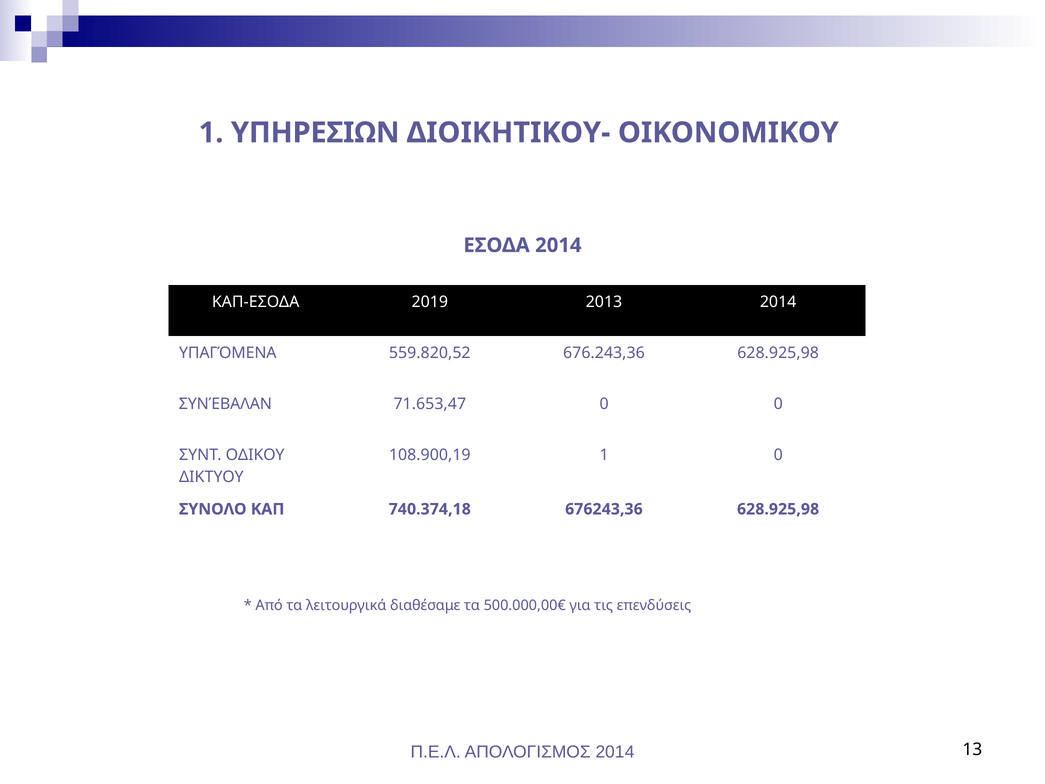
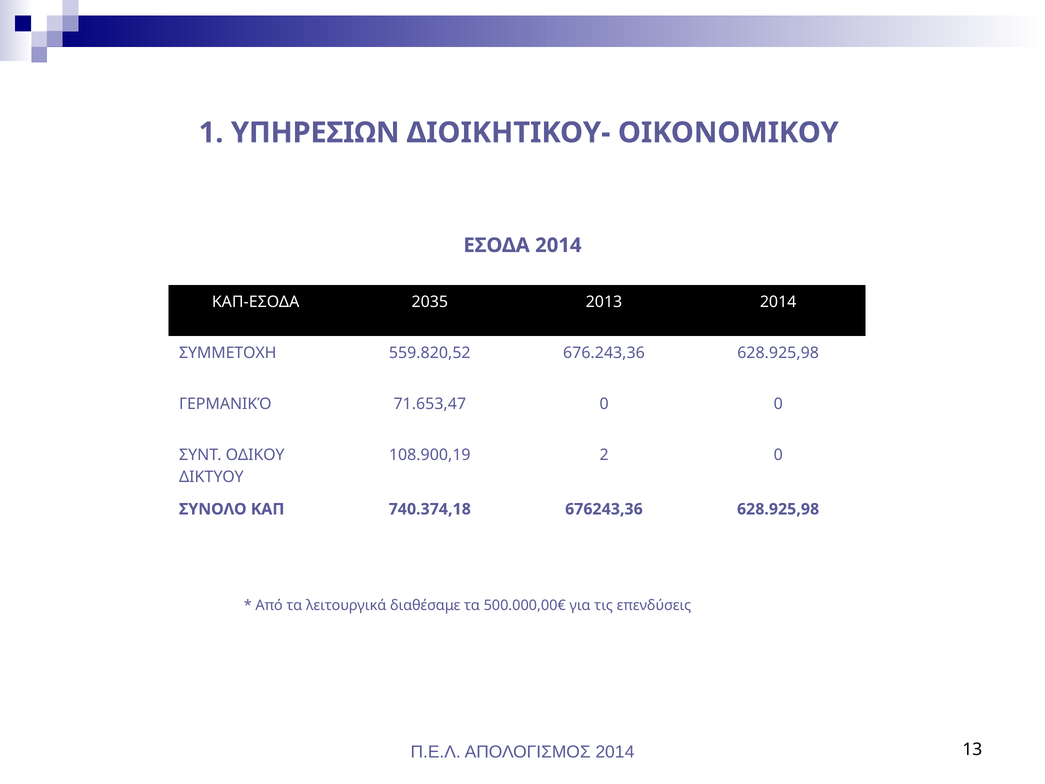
2019: 2019 -> 2035
ΥΠΑΓΌΜΕΝΑ: ΥΠΑΓΌΜΕΝΑ -> ΣΥΜΜΕΤΟΧΗ
ΣΥΝΈΒΑΛΑΝ: ΣΥΝΈΒΑΛΑΝ -> ΓΕΡΜΑΝΙΚΌ
108.900,19 1: 1 -> 2
